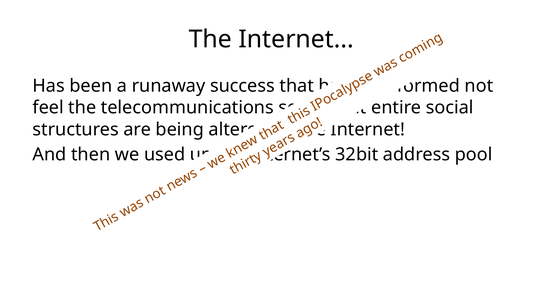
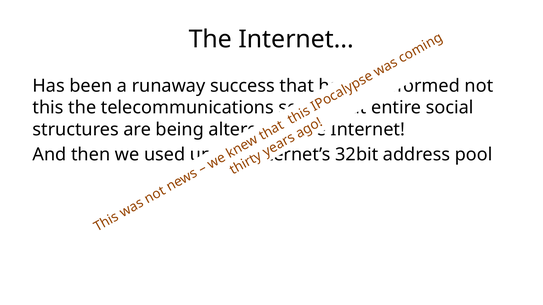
feel: feel -> this
